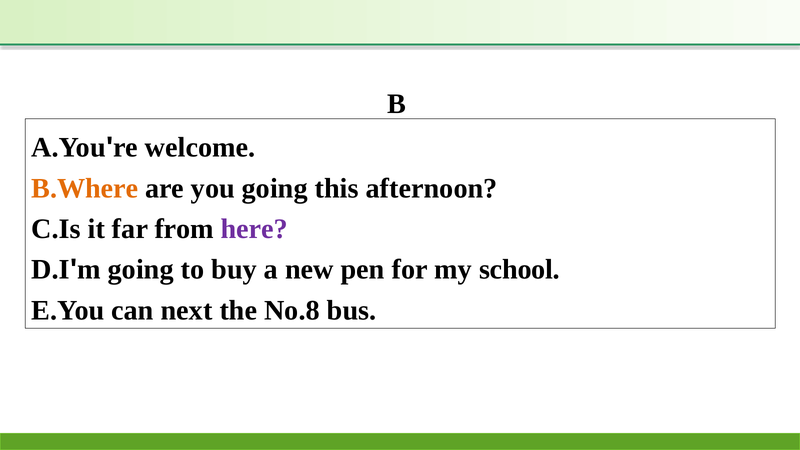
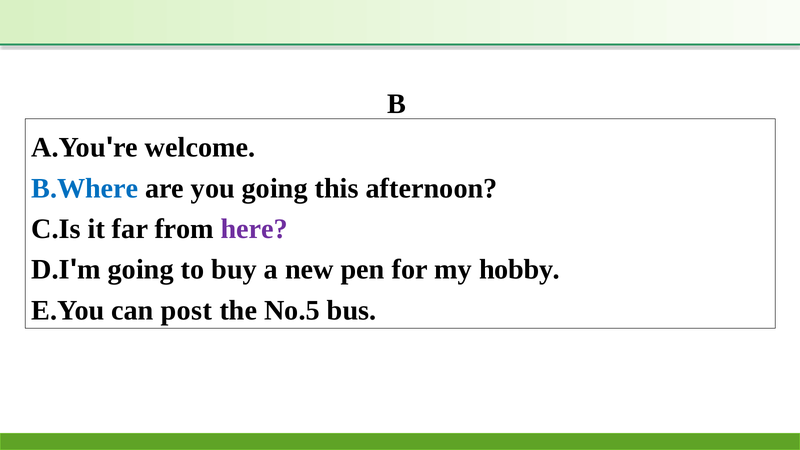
B.Where colour: orange -> blue
school: school -> hobby
next: next -> post
No.8: No.8 -> No.5
